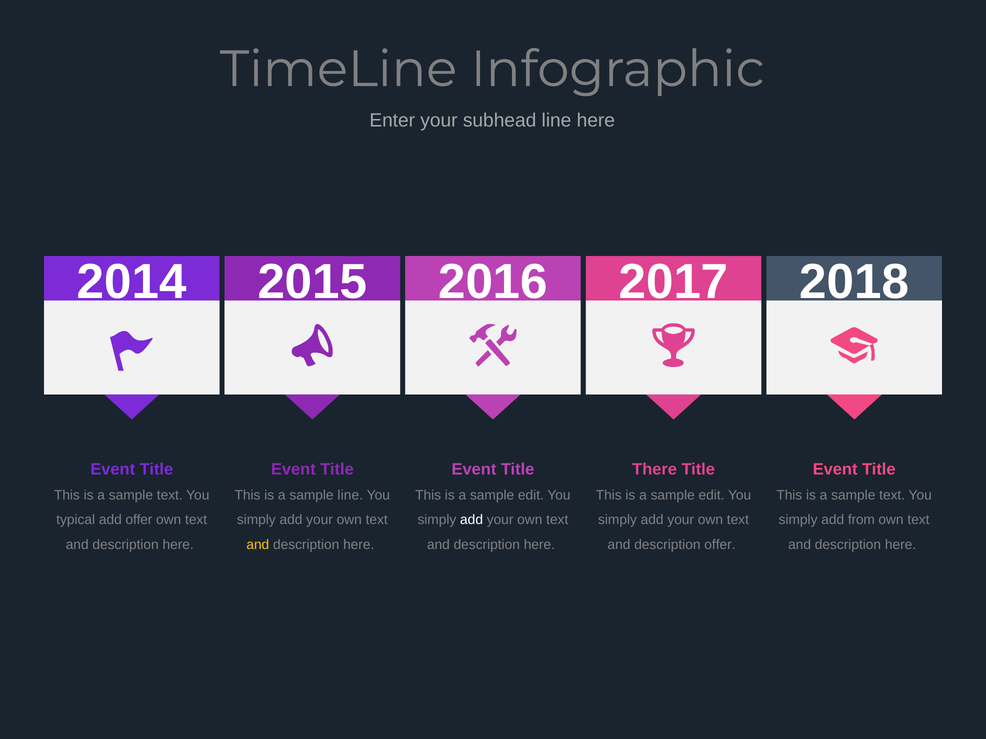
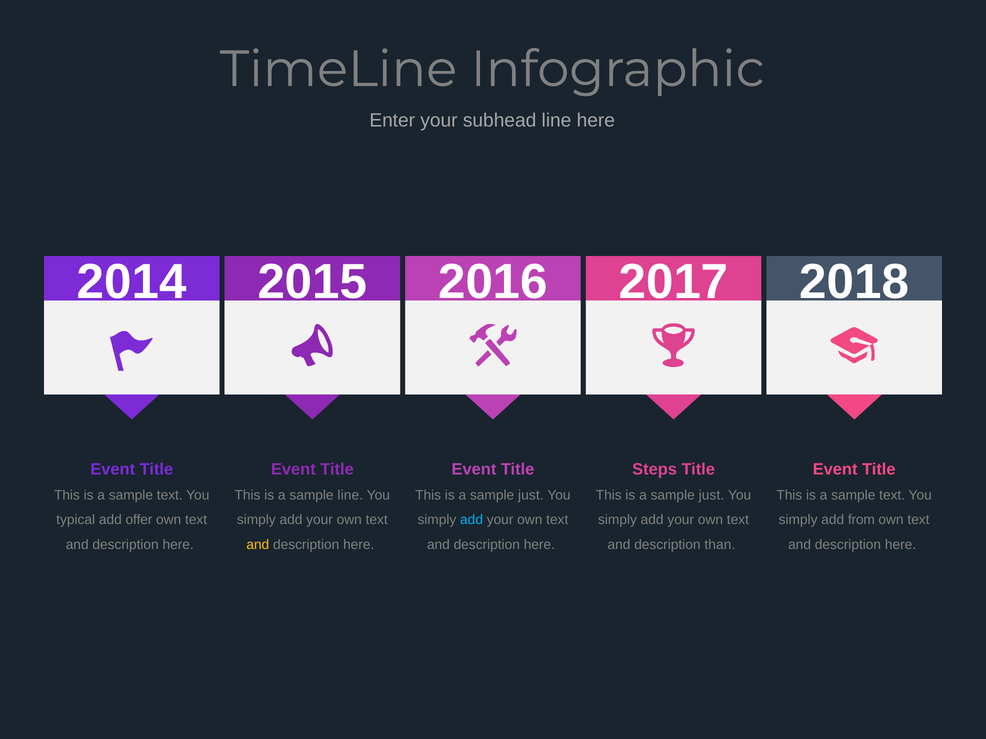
There: There -> Steps
edit at (531, 496): edit -> just
edit at (712, 496): edit -> just
add at (472, 520) colour: white -> light blue
description offer: offer -> than
